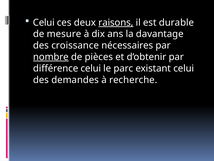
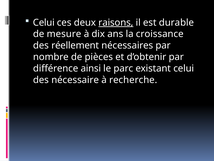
davantage: davantage -> croissance
croissance: croissance -> réellement
nombre underline: present -> none
différence celui: celui -> ainsi
demandes: demandes -> nécessaire
